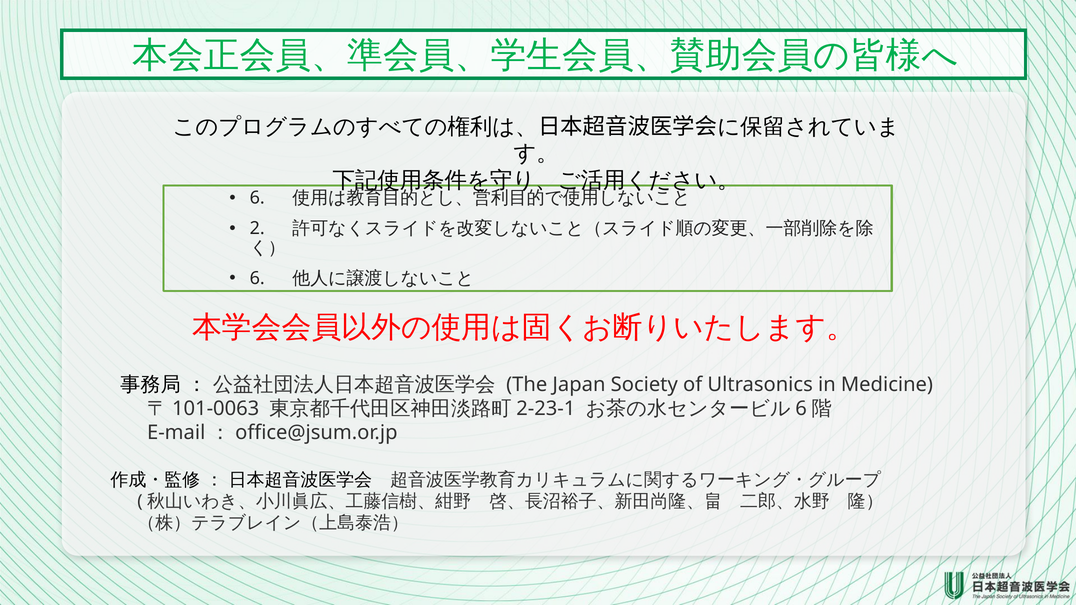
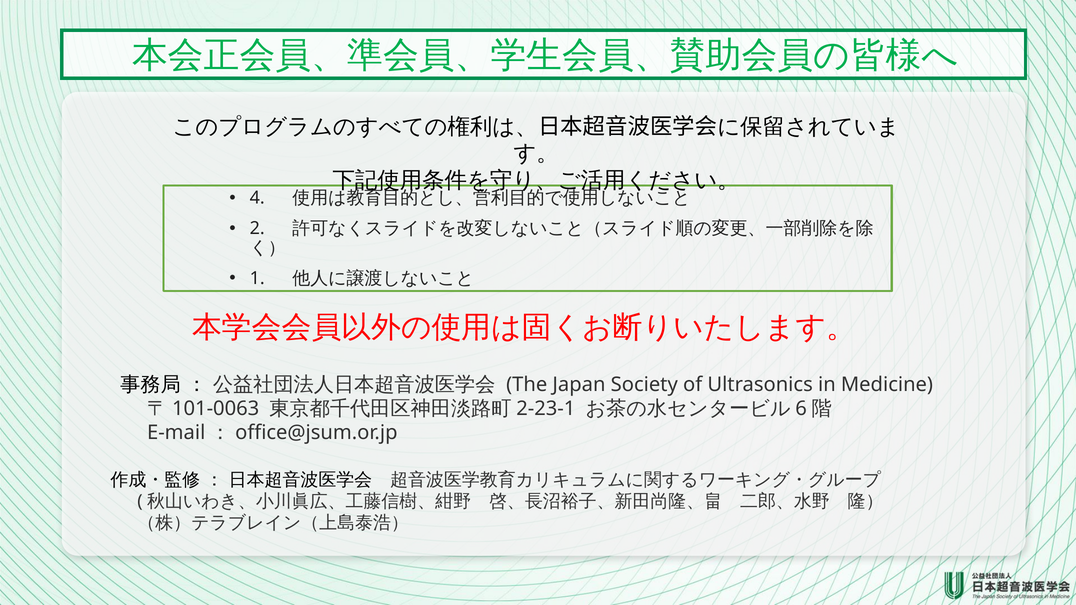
6 at (257, 198): 6 -> 4
6 at (257, 278): 6 -> 1
